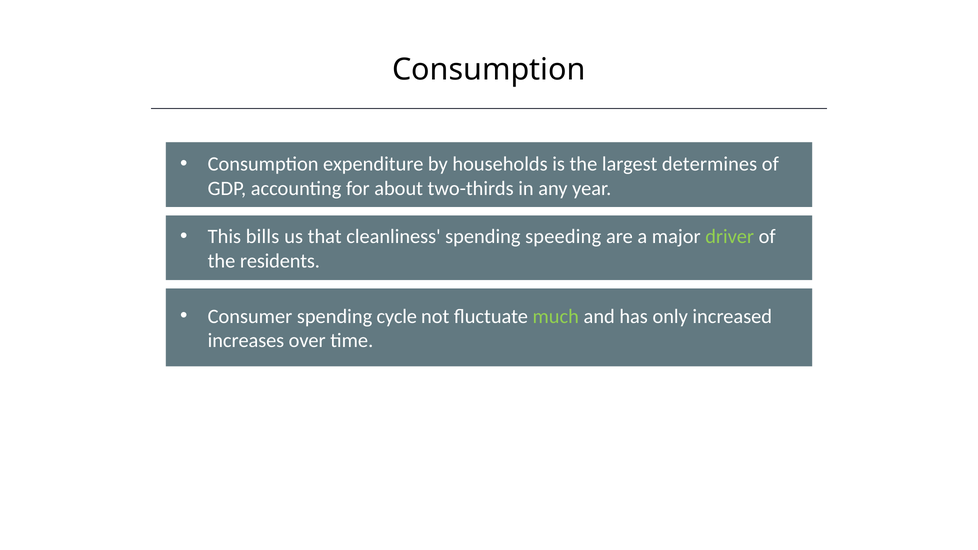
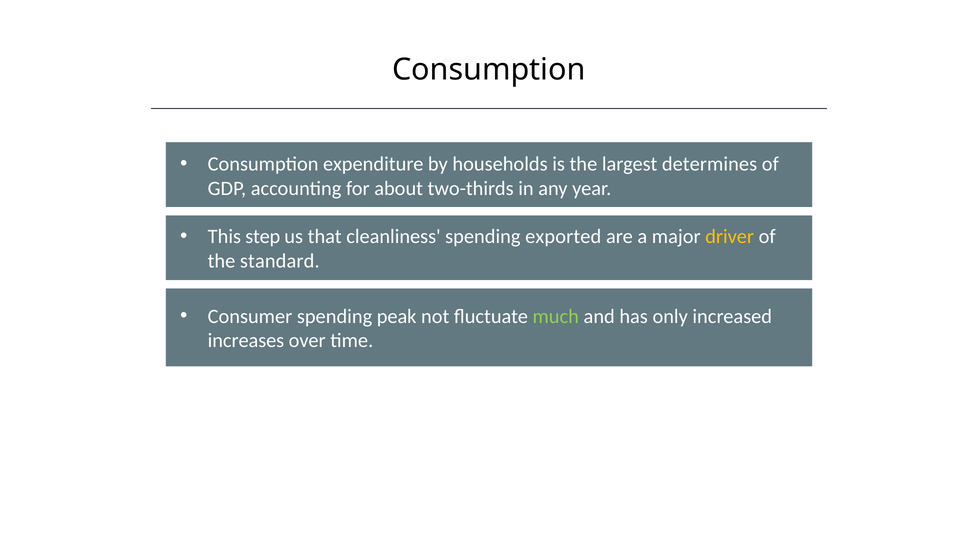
bills: bills -> step
speeding: speeding -> exported
driver colour: light green -> yellow
residents: residents -> standard
cycle: cycle -> peak
